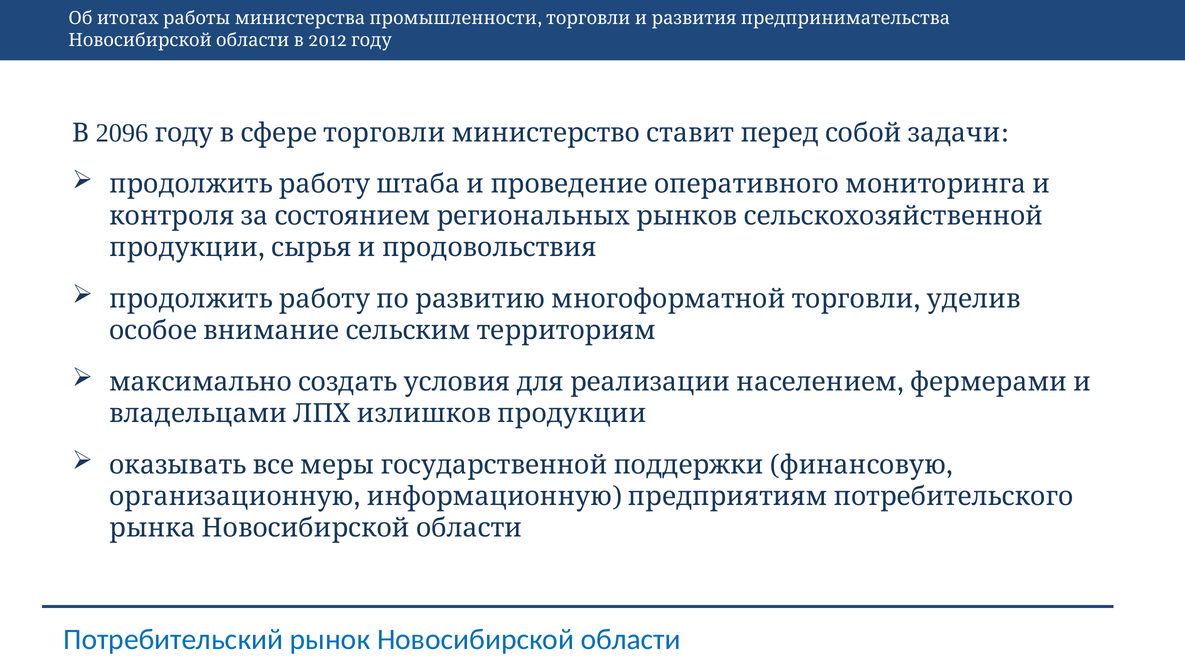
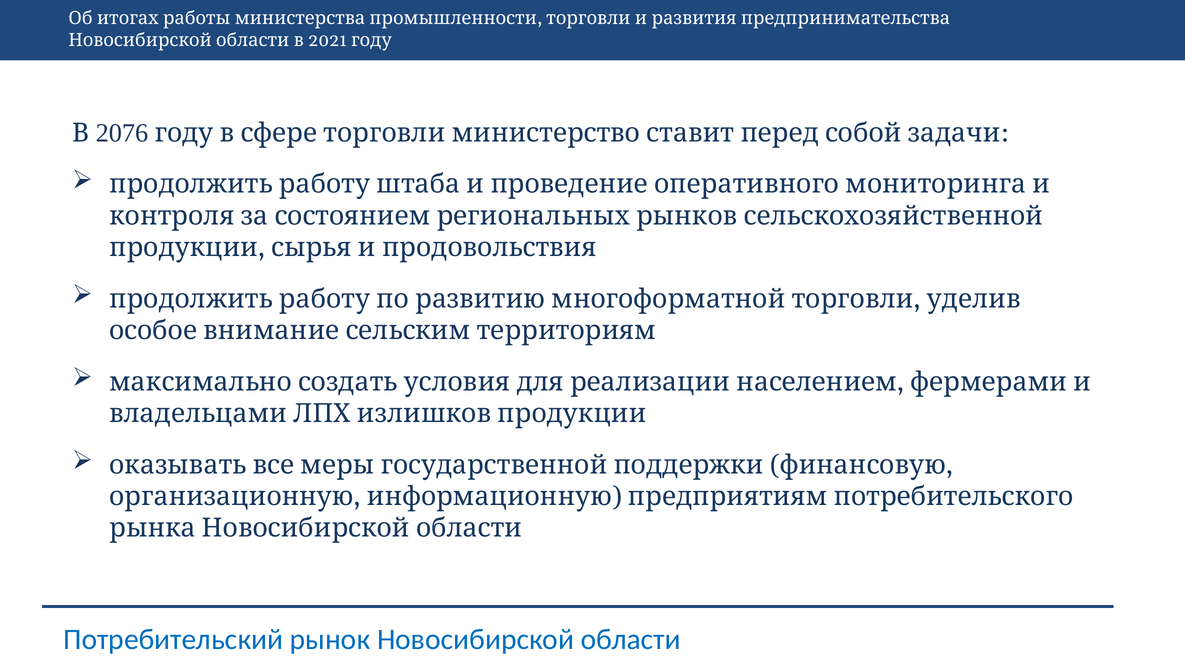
2012: 2012 -> 2021
2096: 2096 -> 2076
